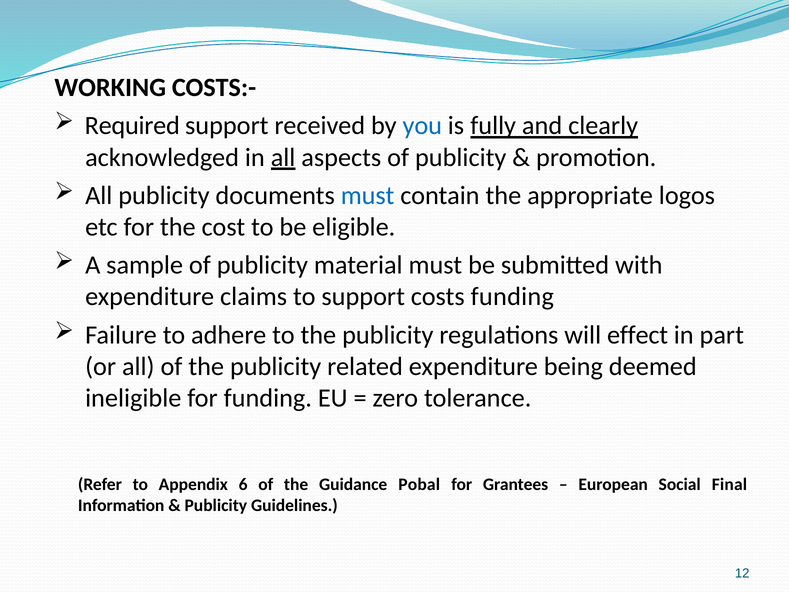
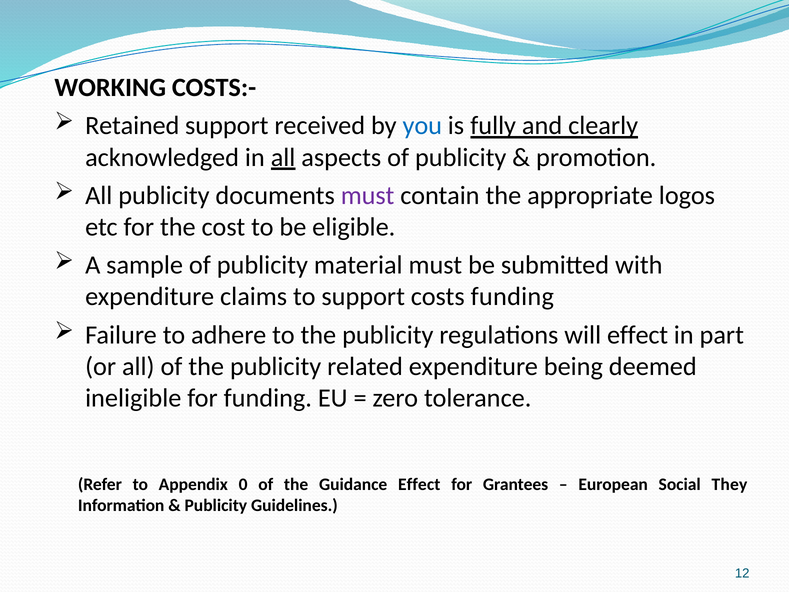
Required: Required -> Retained
must at (368, 195) colour: blue -> purple
6: 6 -> 0
Guidance Pobal: Pobal -> Effect
Final: Final -> They
